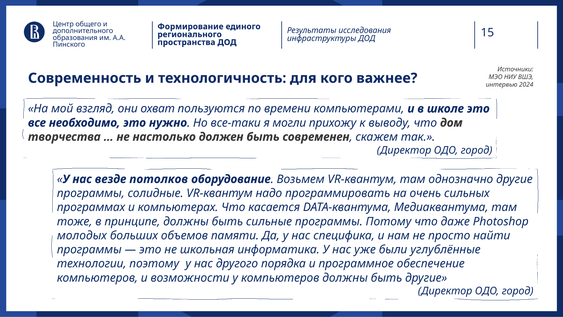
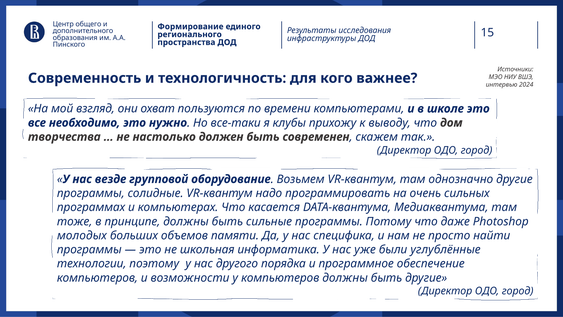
могли: могли -> клубы
потолков: потолков -> групповой
